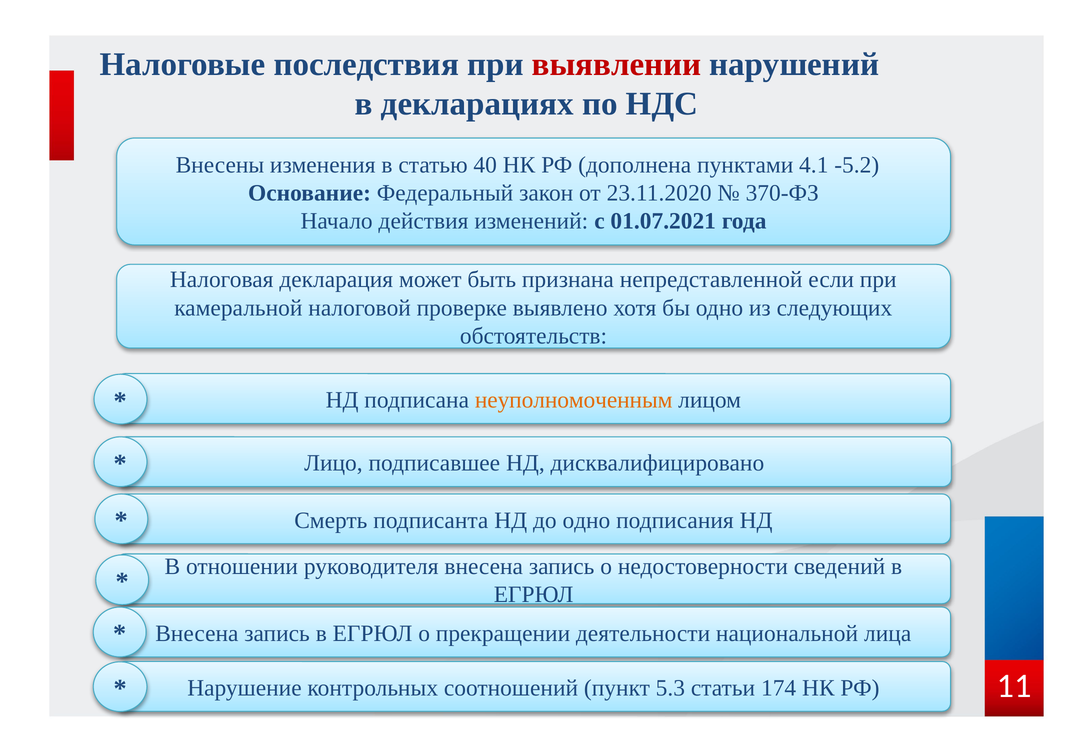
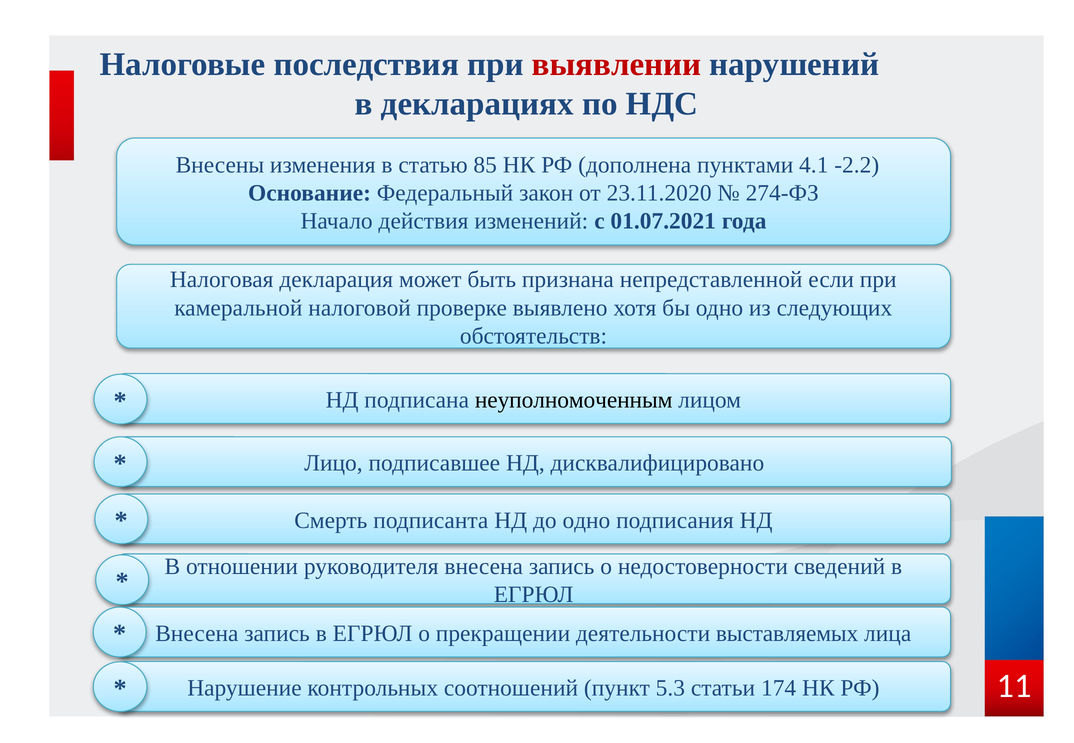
40: 40 -> 85
-5.2: -5.2 -> -2.2
370-ФЗ: 370-ФЗ -> 274-ФЗ
неуполномоченным colour: orange -> black
национальной: национальной -> выставляемых
